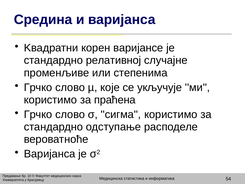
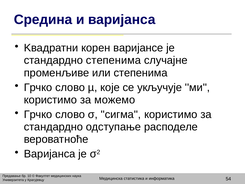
стандардно релативној: релативној -> степенима
праћена: праћена -> можемо
